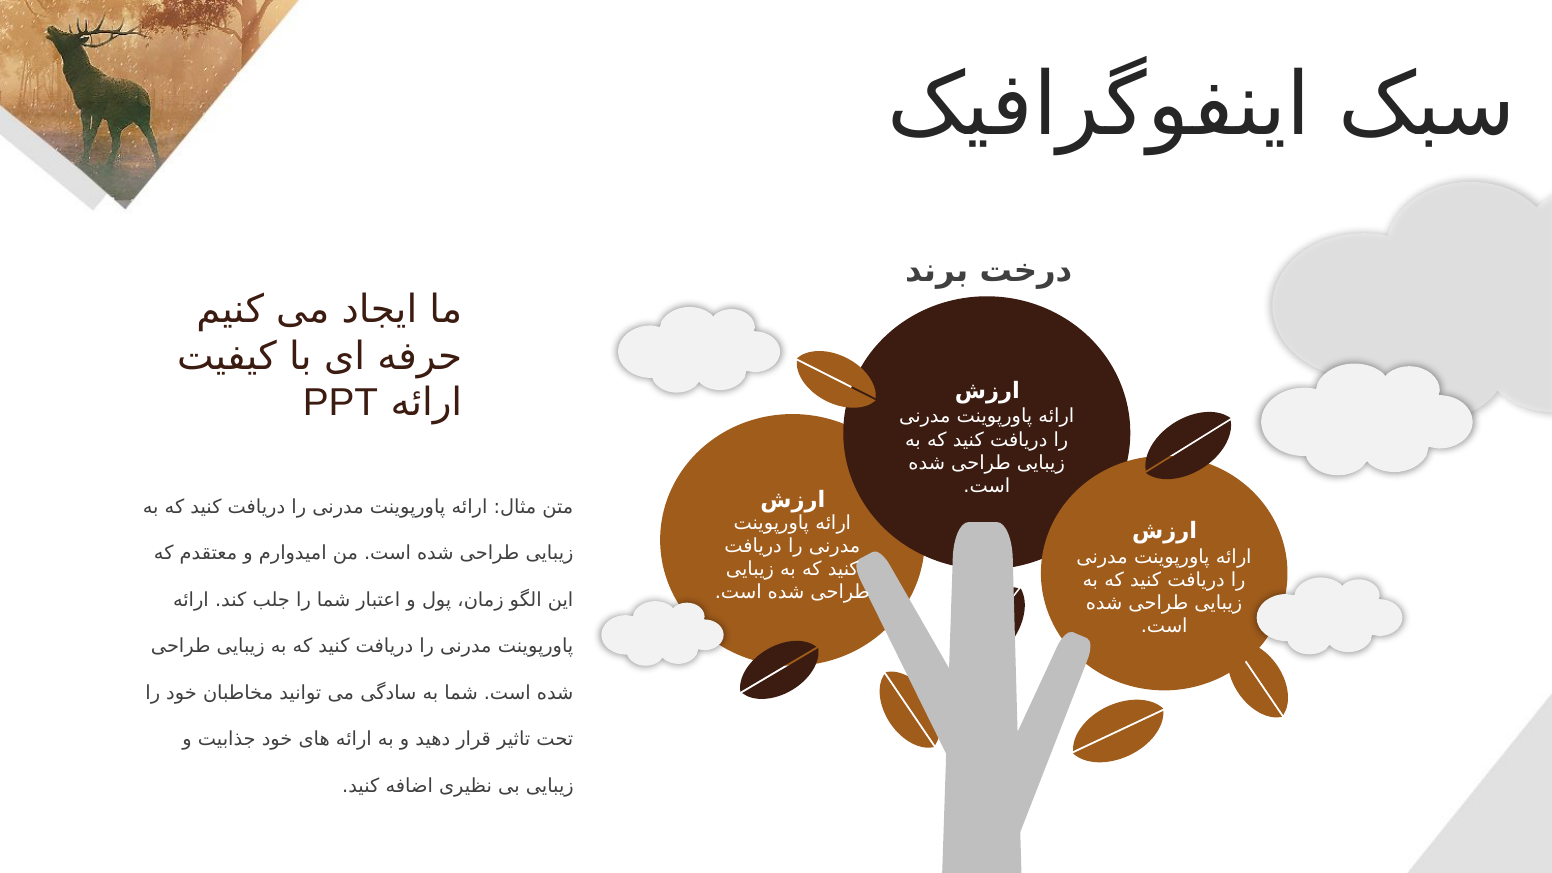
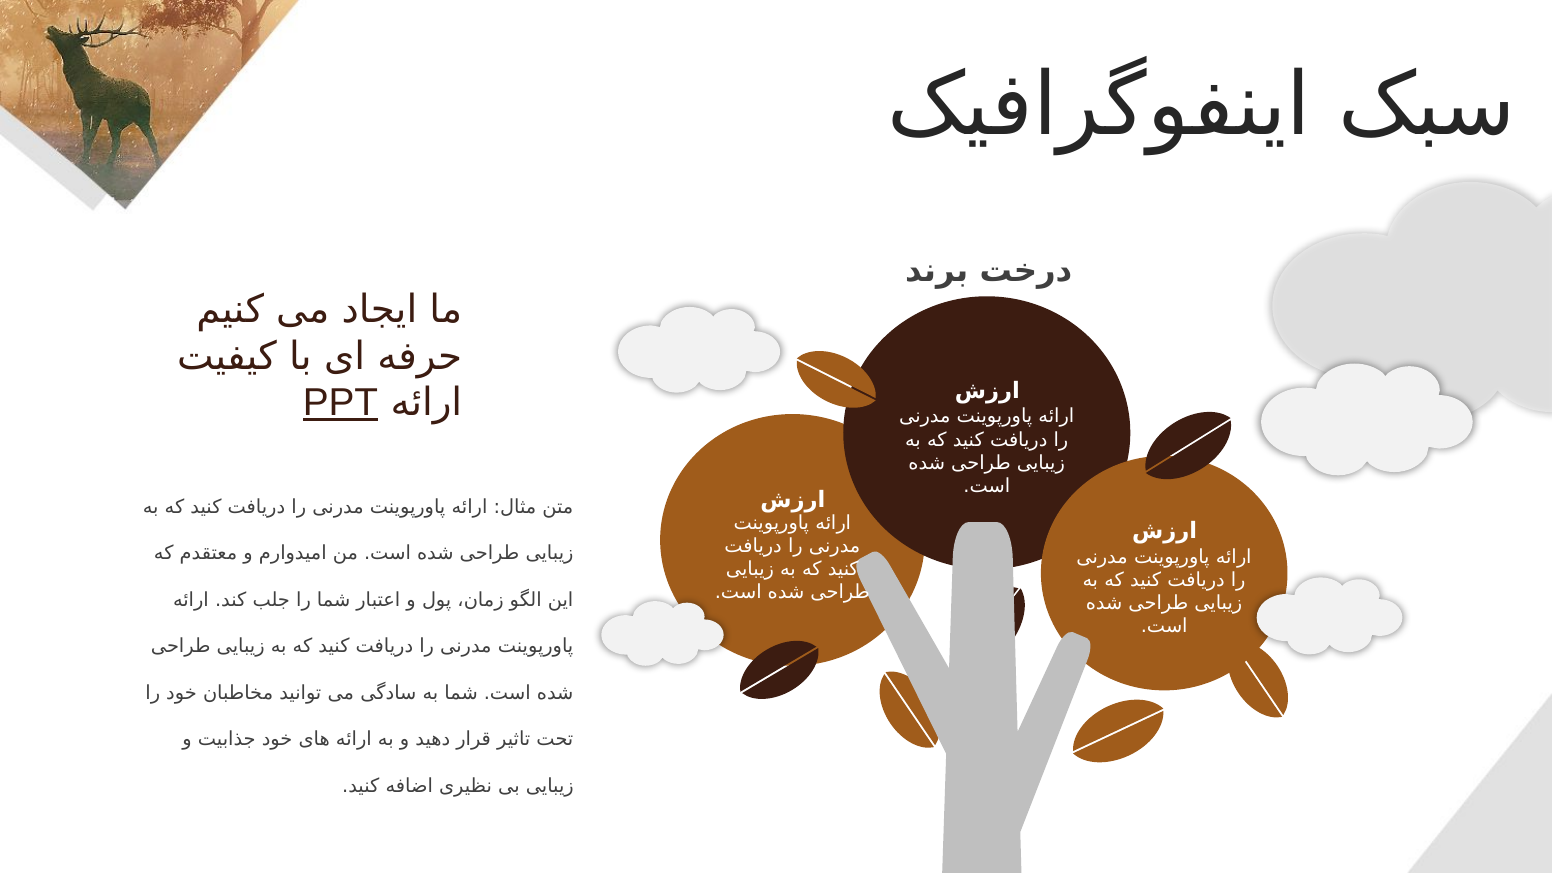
PPT underline: none -> present
